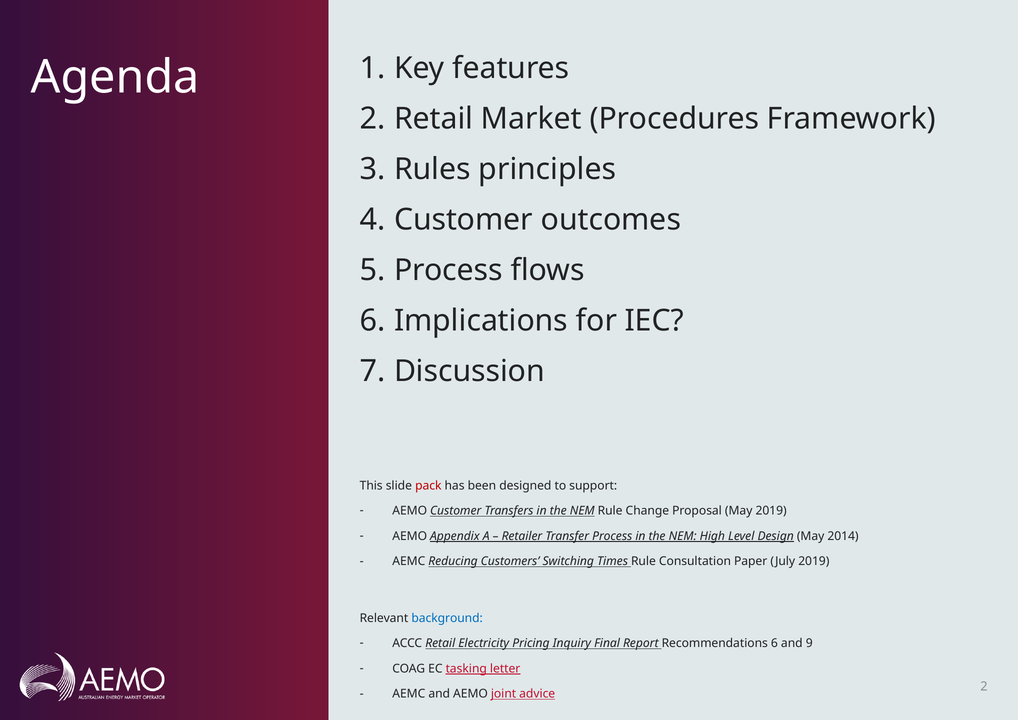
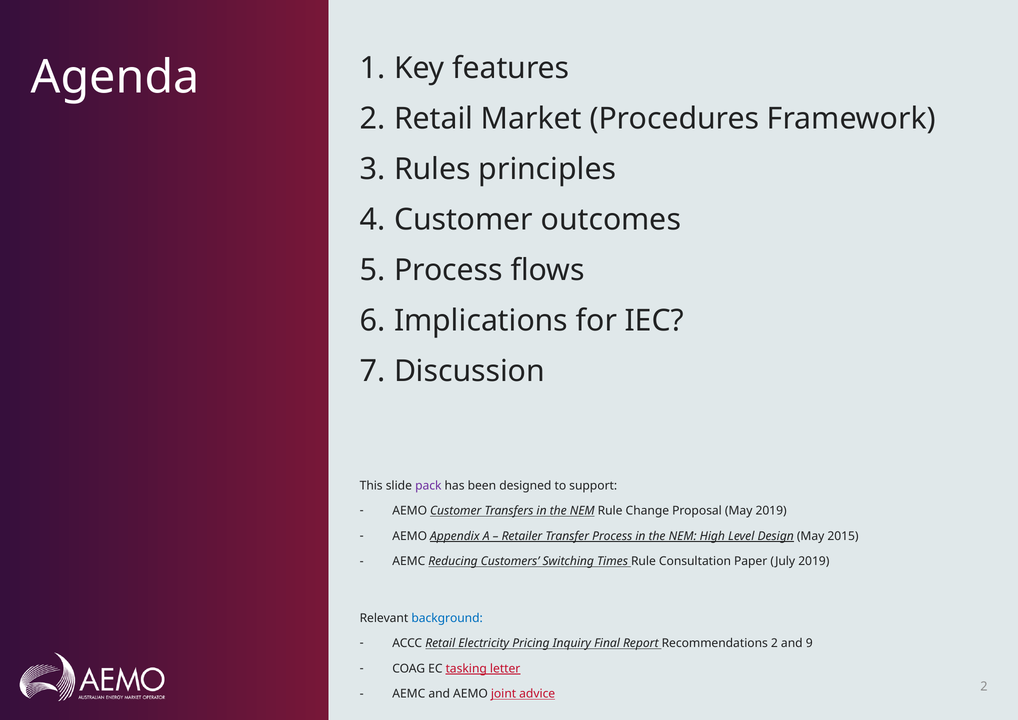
pack colour: red -> purple
2014: 2014 -> 2015
Recommendations 6: 6 -> 2
